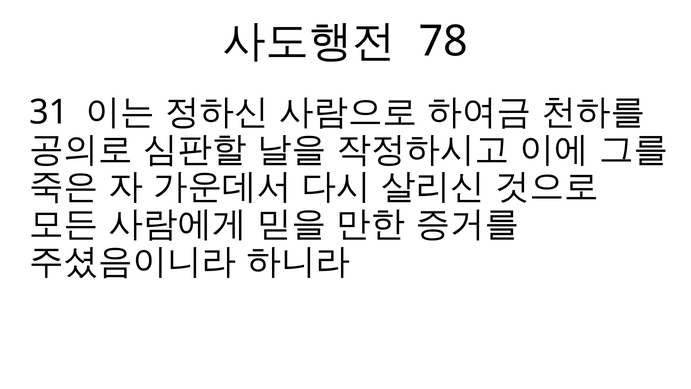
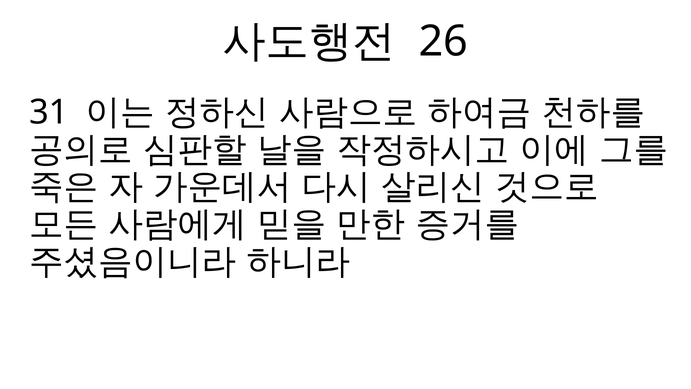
78: 78 -> 26
